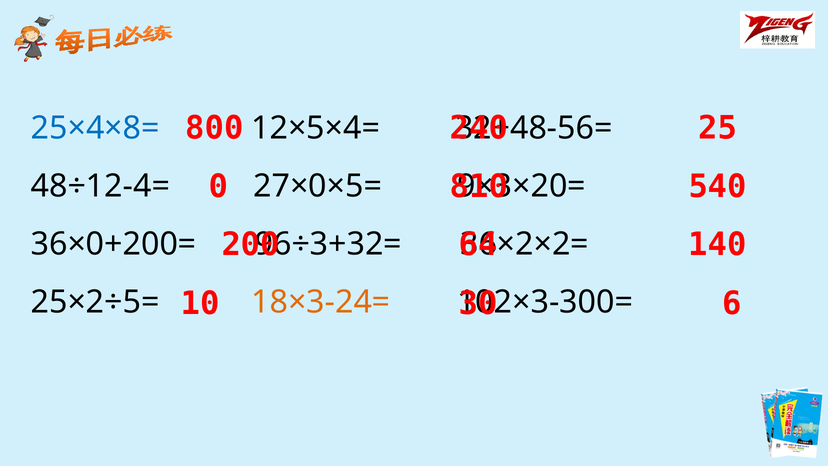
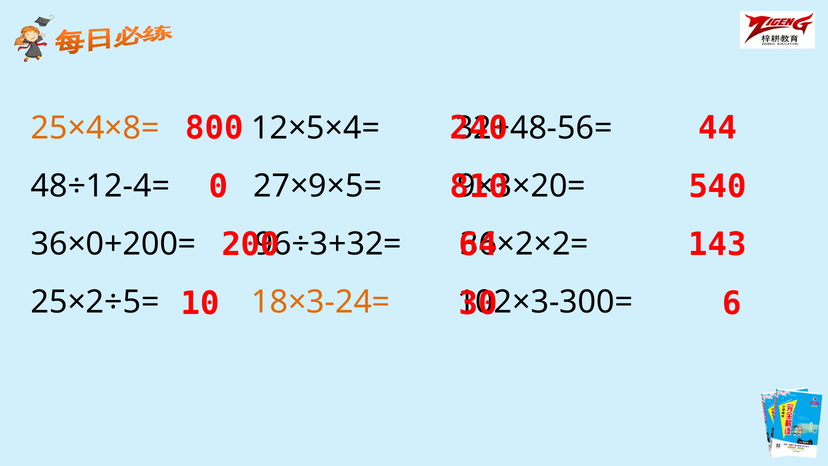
25: 25 -> 44
25×4×8= colour: blue -> orange
27×0×5=: 27×0×5= -> 27×9×5=
140: 140 -> 143
